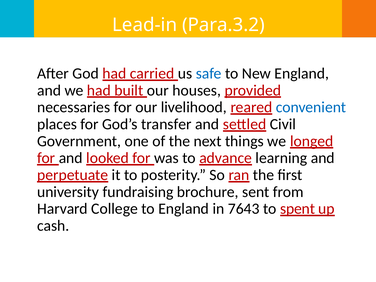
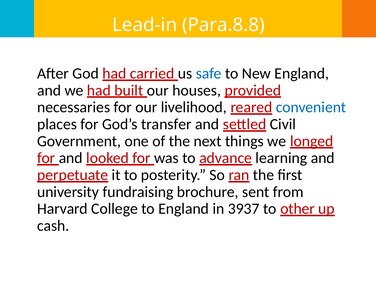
Para.3.2: Para.3.2 -> Para.8.8
7643: 7643 -> 3937
spent: spent -> other
